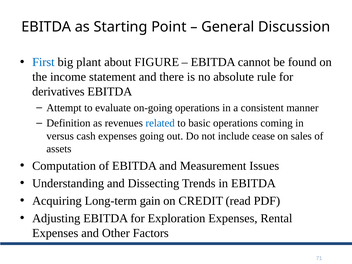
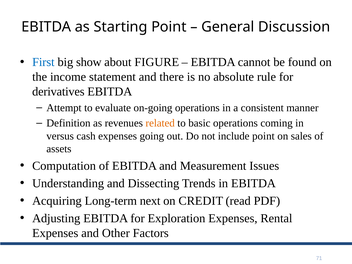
plant: plant -> show
related colour: blue -> orange
include cease: cease -> point
gain: gain -> next
